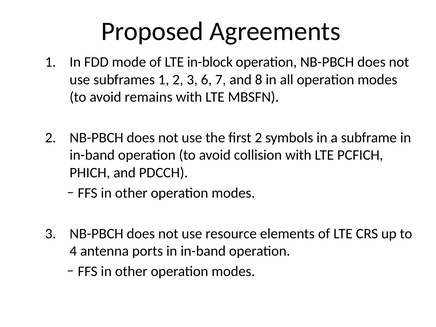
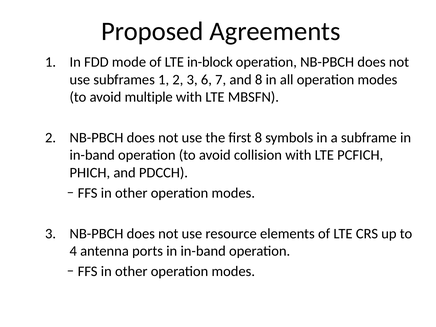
remains: remains -> multiple
first 2: 2 -> 8
